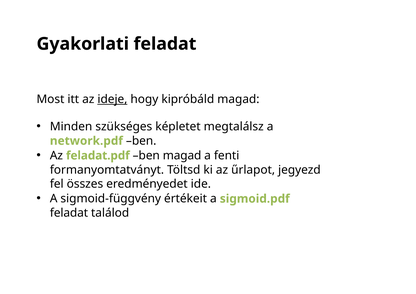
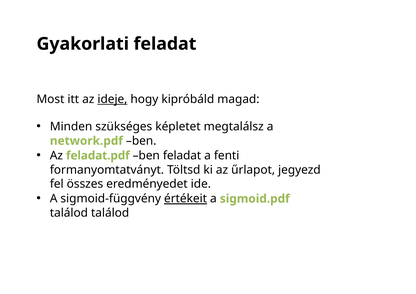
ben magad: magad -> feladat
értékeit underline: none -> present
feladat at (69, 213): feladat -> találod
